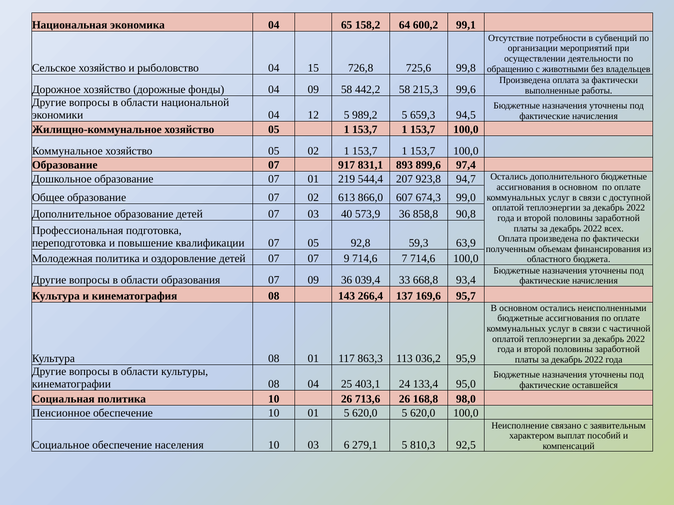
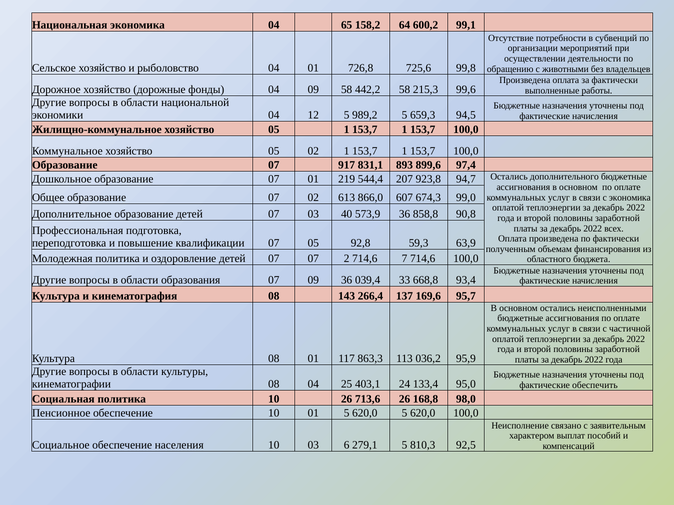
04 15: 15 -> 01
с доступной: доступной -> экономика
9: 9 -> 2
оставшейся: оставшейся -> обеспечить
